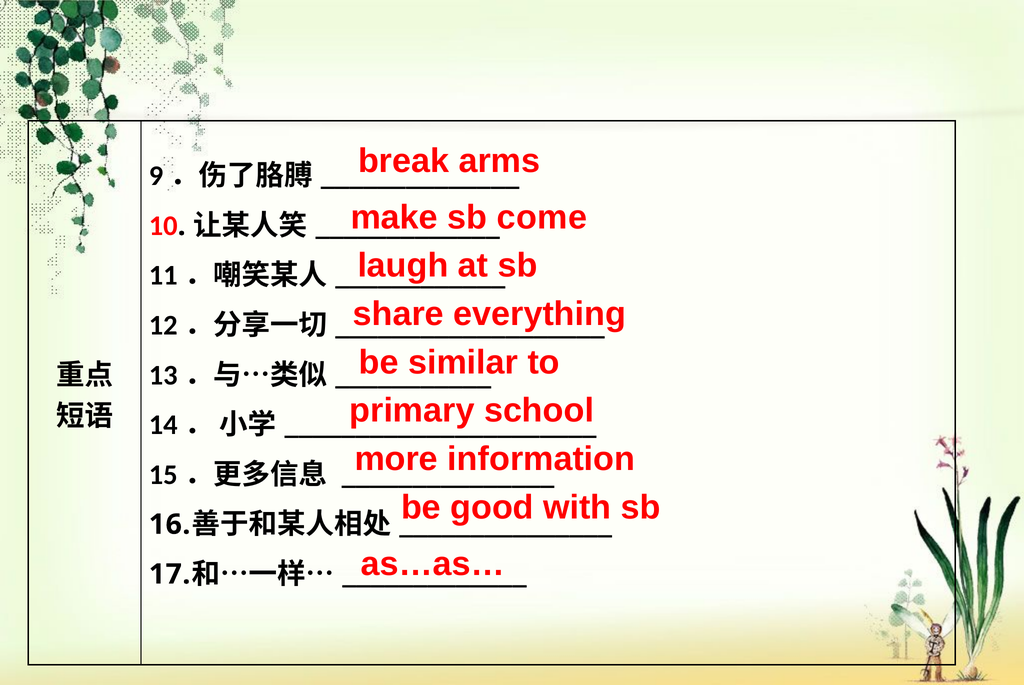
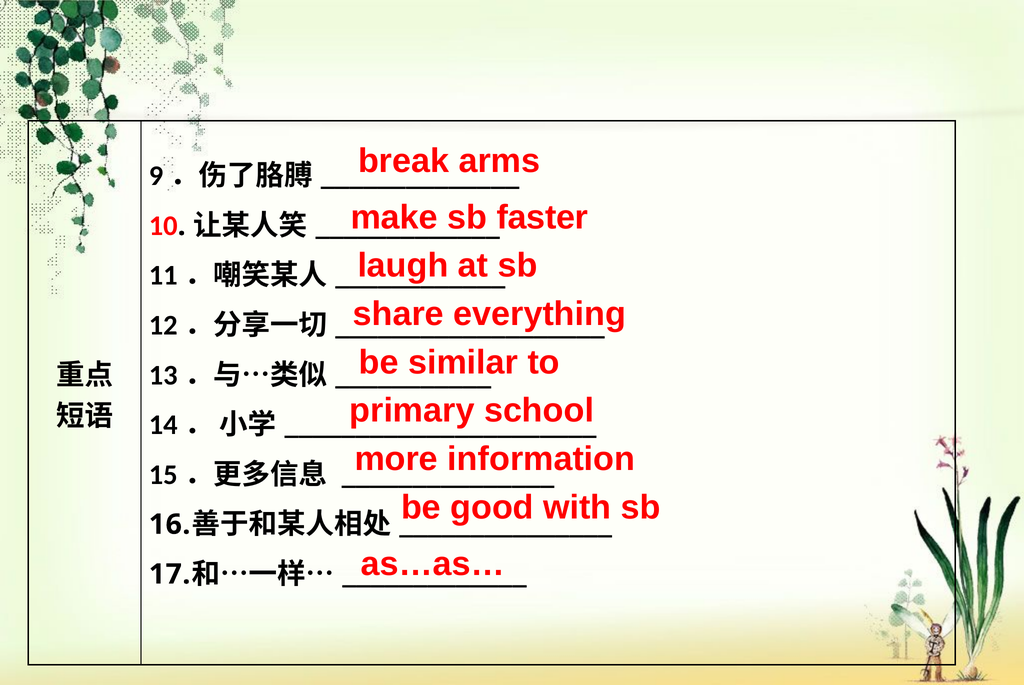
come: come -> faster
